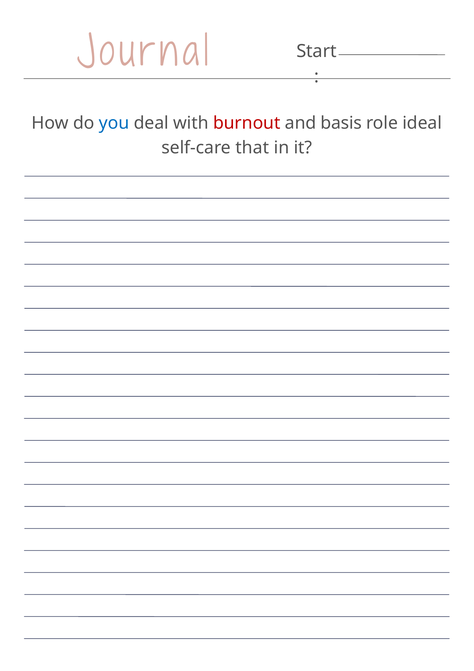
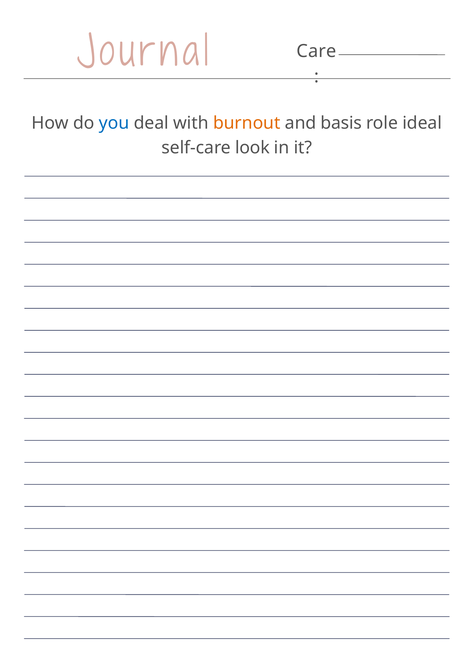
Start: Start -> Care
burnout colour: red -> orange
that: that -> look
